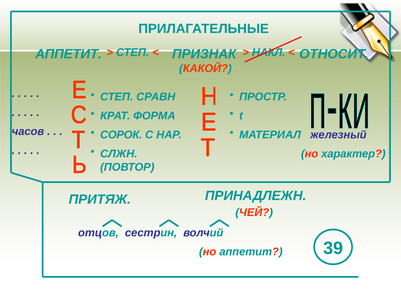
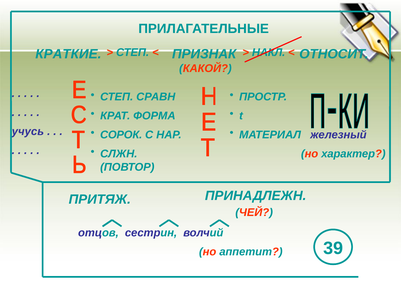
АППЕТИТ at (69, 54): АППЕТИТ -> КРАТКИЕ
часов: часов -> учусь
